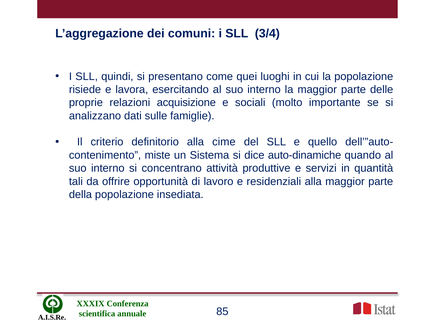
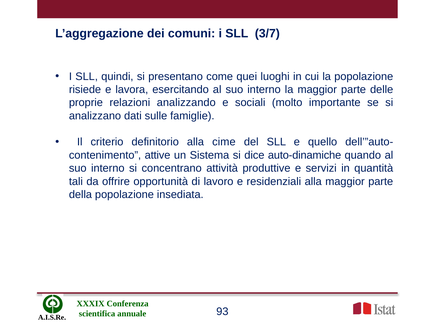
3/4: 3/4 -> 3/7
acquisizione: acquisizione -> analizzando
miste: miste -> attive
85: 85 -> 93
